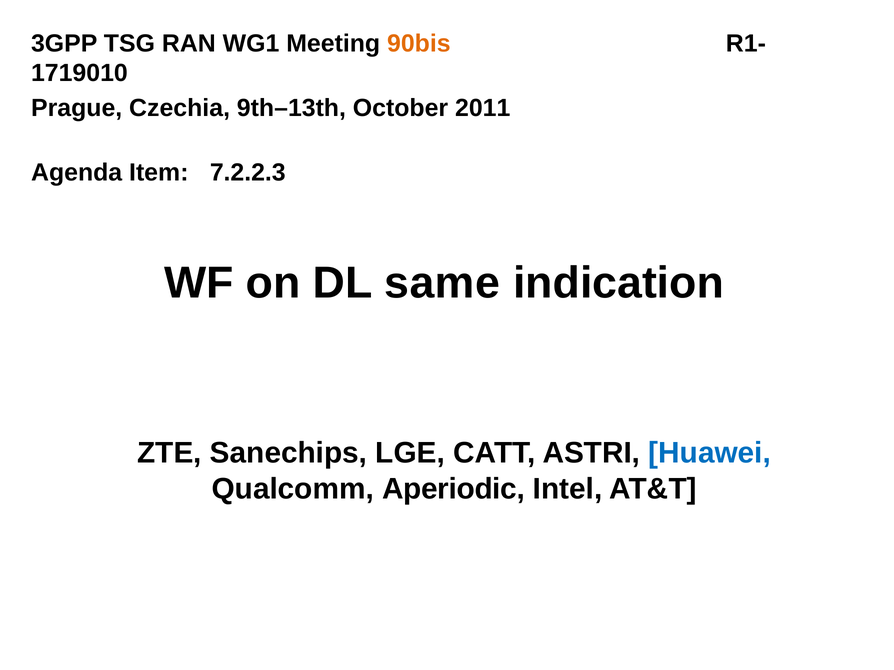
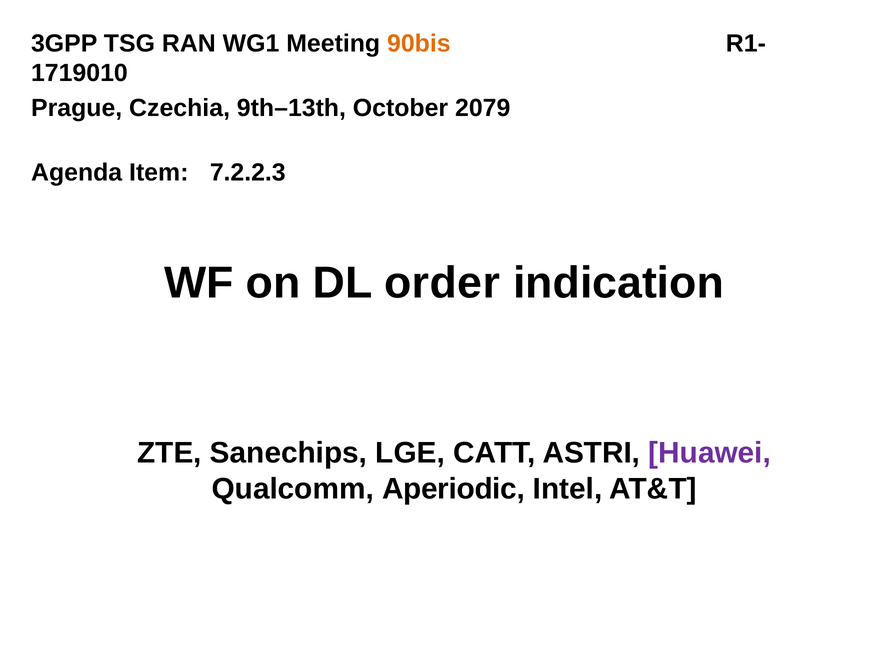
2011: 2011 -> 2079
same: same -> order
Huawei colour: blue -> purple
